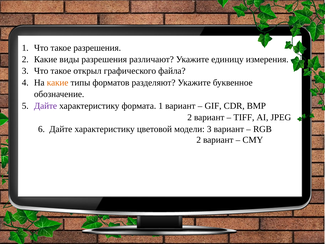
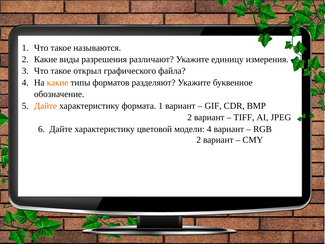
такое разрешения: разрешения -> называются
Дайте at (46, 106) colour: purple -> orange
модели 3: 3 -> 4
